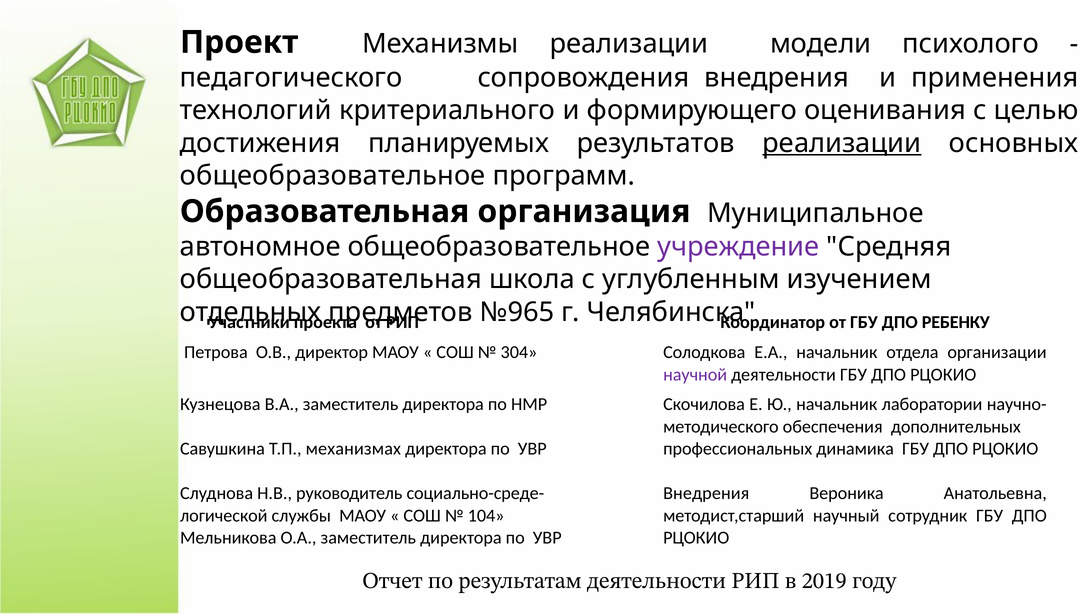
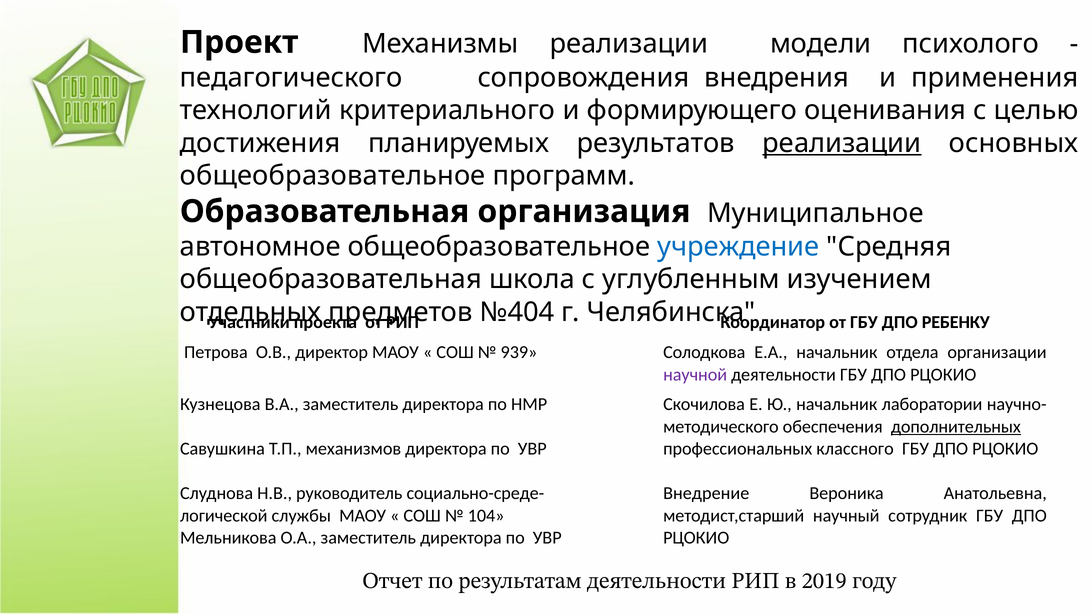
учреждение colour: purple -> blue
№965: №965 -> №404
304: 304 -> 939
дополнительных underline: none -> present
механизмах: механизмах -> механизмов
динамика: динамика -> классного
Внедрения at (706, 493): Внедрения -> Внедрение
